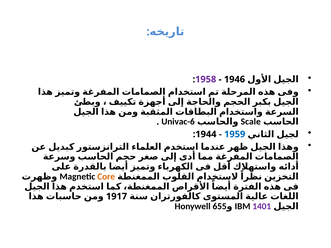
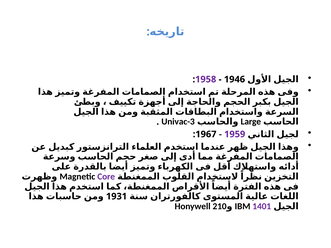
Univac-6: Univac-6 -> Univac-3
Scale: Scale -> Large
1944: 1944 -> 1967
1959 colour: blue -> purple
Core colour: orange -> purple
1917: 1917 -> 1931
655: 655 -> 210
